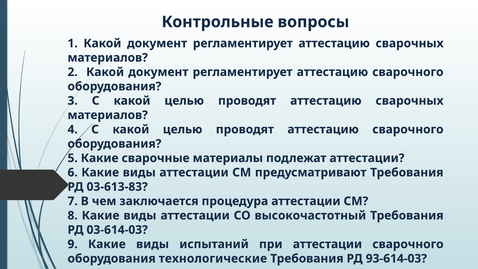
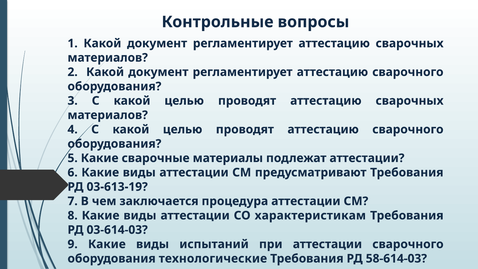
03-613-83: 03-613-83 -> 03-613-19
высокочастотный: высокочастотный -> характеристикам
93-614-03: 93-614-03 -> 58-614-03
